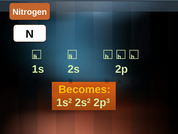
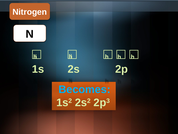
Becomes colour: yellow -> light blue
